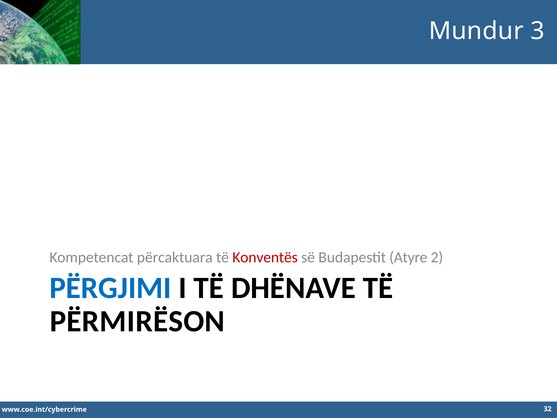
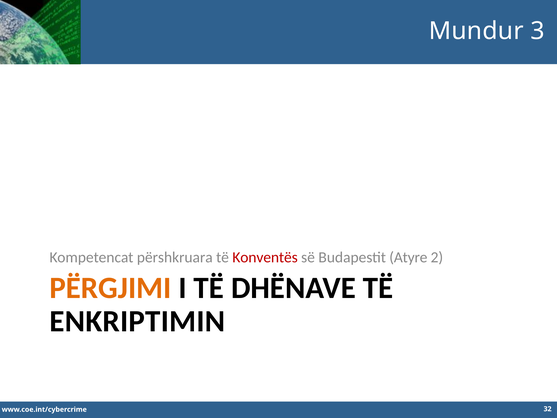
përcaktuara: përcaktuara -> përshkruara
PËRGJIMI colour: blue -> orange
PËRMIRËSON: PËRMIRËSON -> ENKRIPTIMIN
